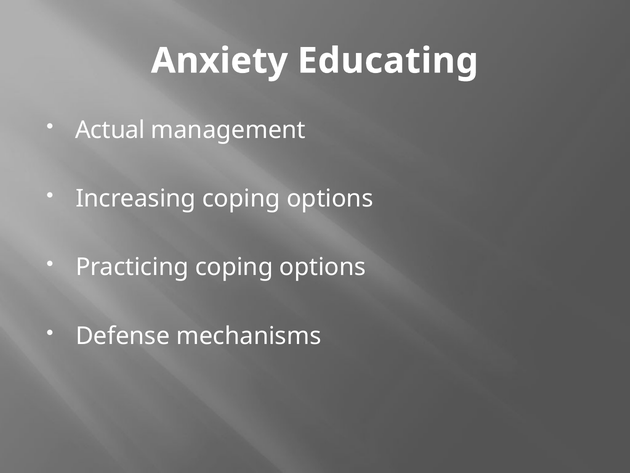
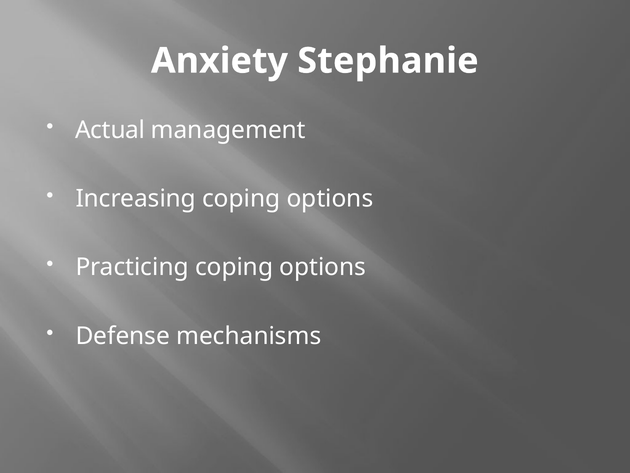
Educating: Educating -> Stephanie
